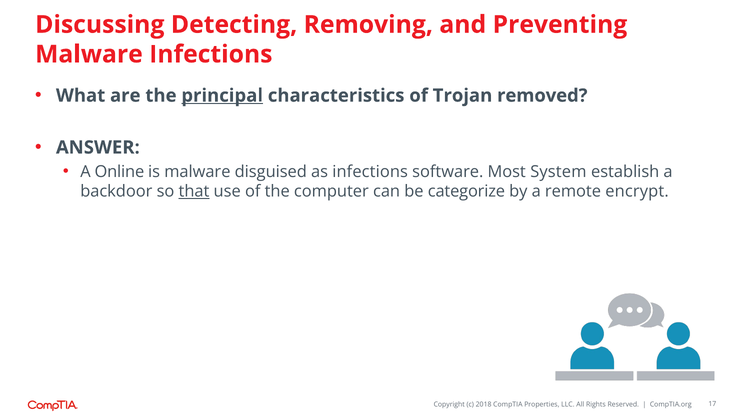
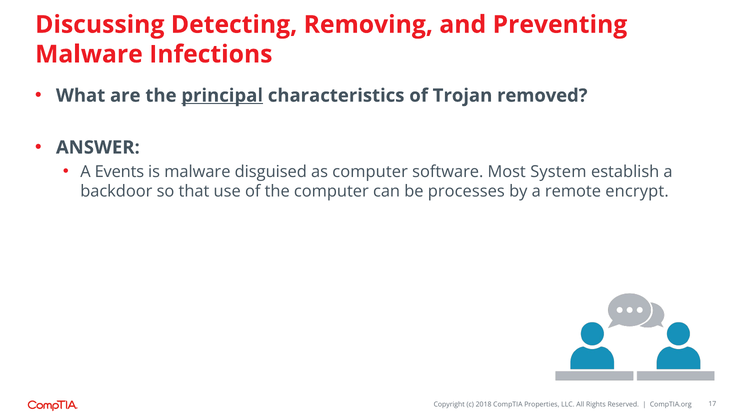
Online: Online -> Events
as infections: infections -> computer
that underline: present -> none
categorize: categorize -> processes
